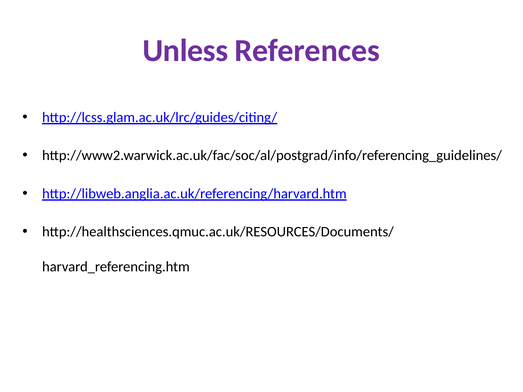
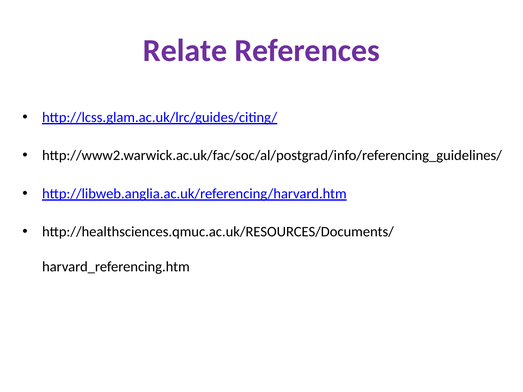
Unless: Unless -> Relate
